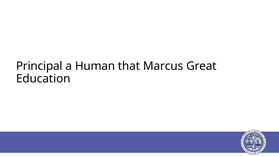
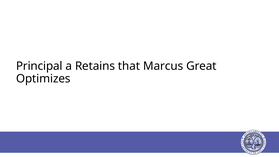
Human: Human -> Retains
Education: Education -> Optimizes
